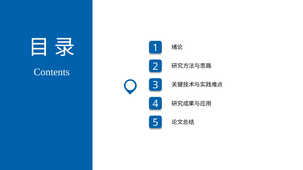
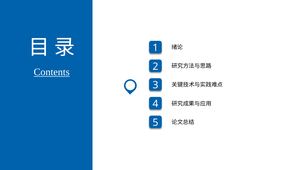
Contents underline: none -> present
